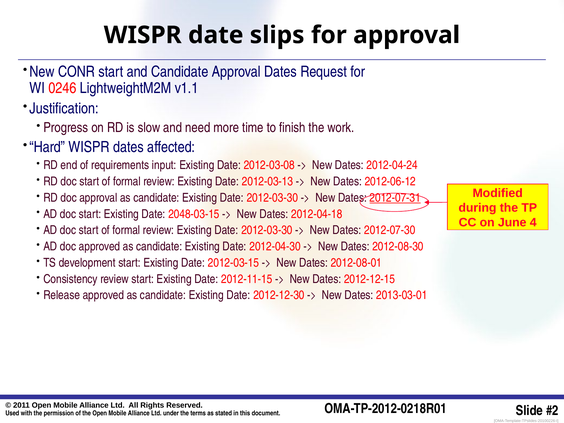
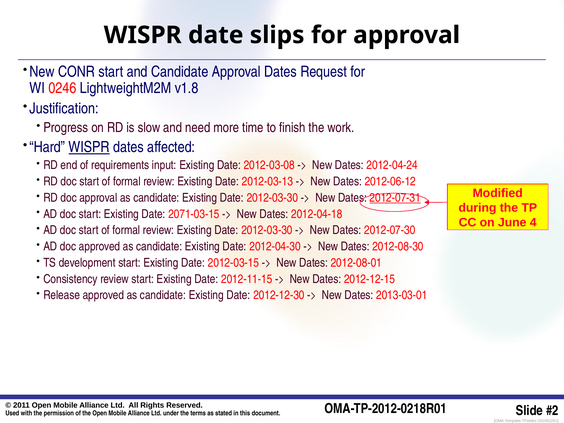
v1.1: v1.1 -> v1.8
WISPR at (89, 147) underline: none -> present
2048-03-15: 2048-03-15 -> 2071-03-15
